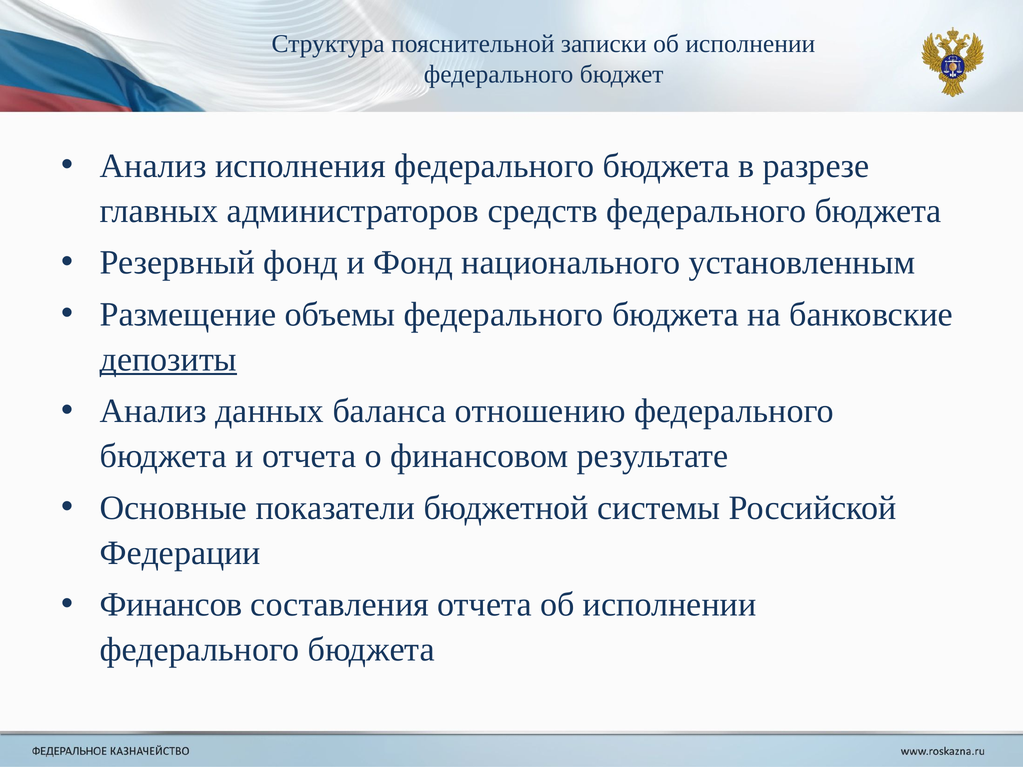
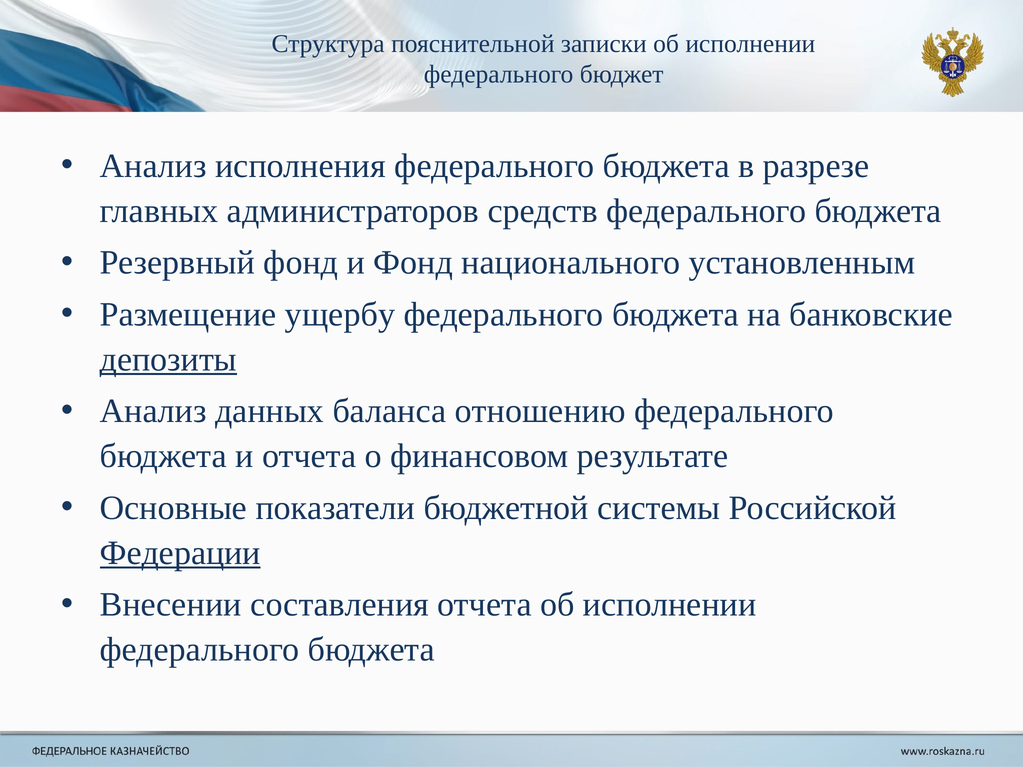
объемы: объемы -> ущербу
Федерации underline: none -> present
Финансов: Финансов -> Внесении
